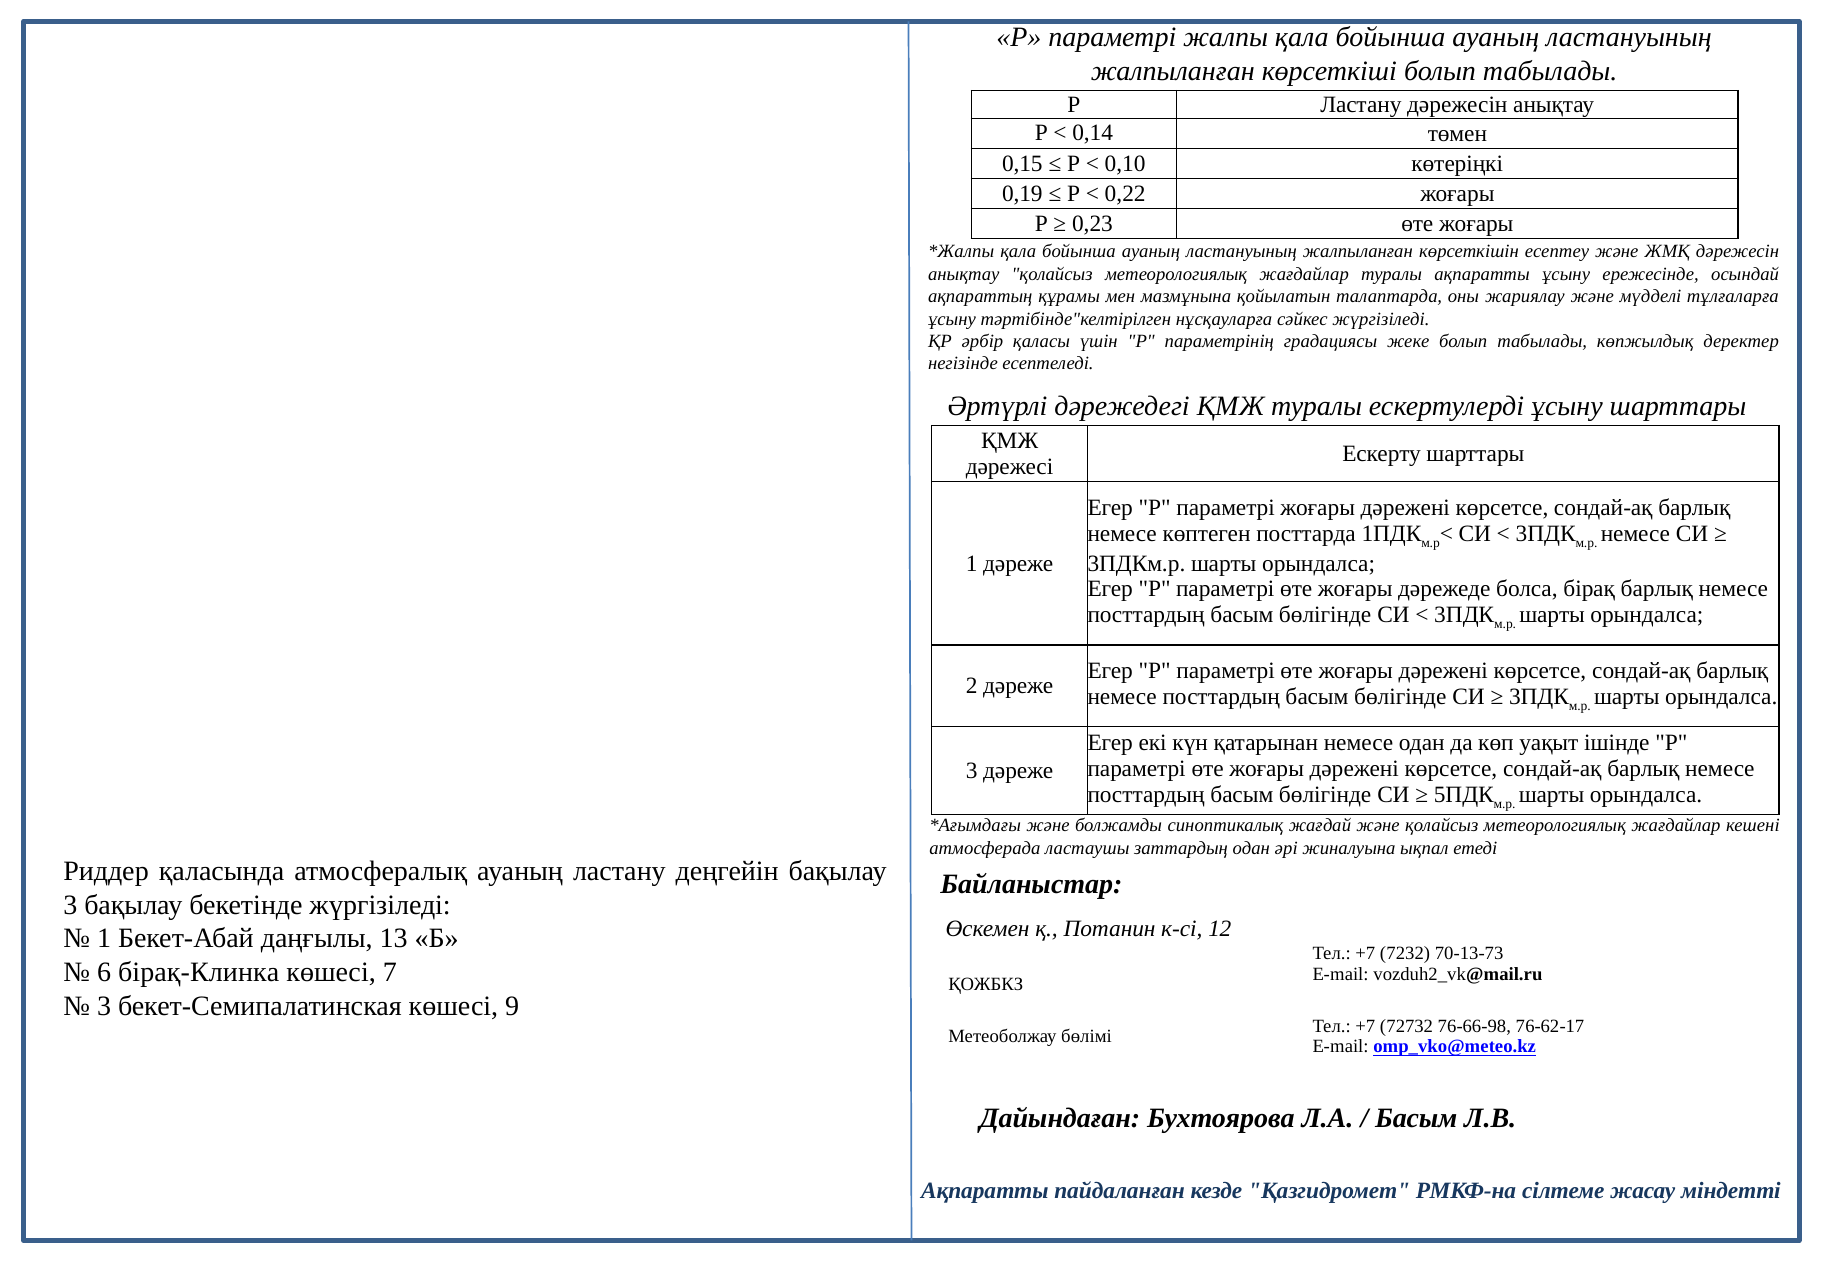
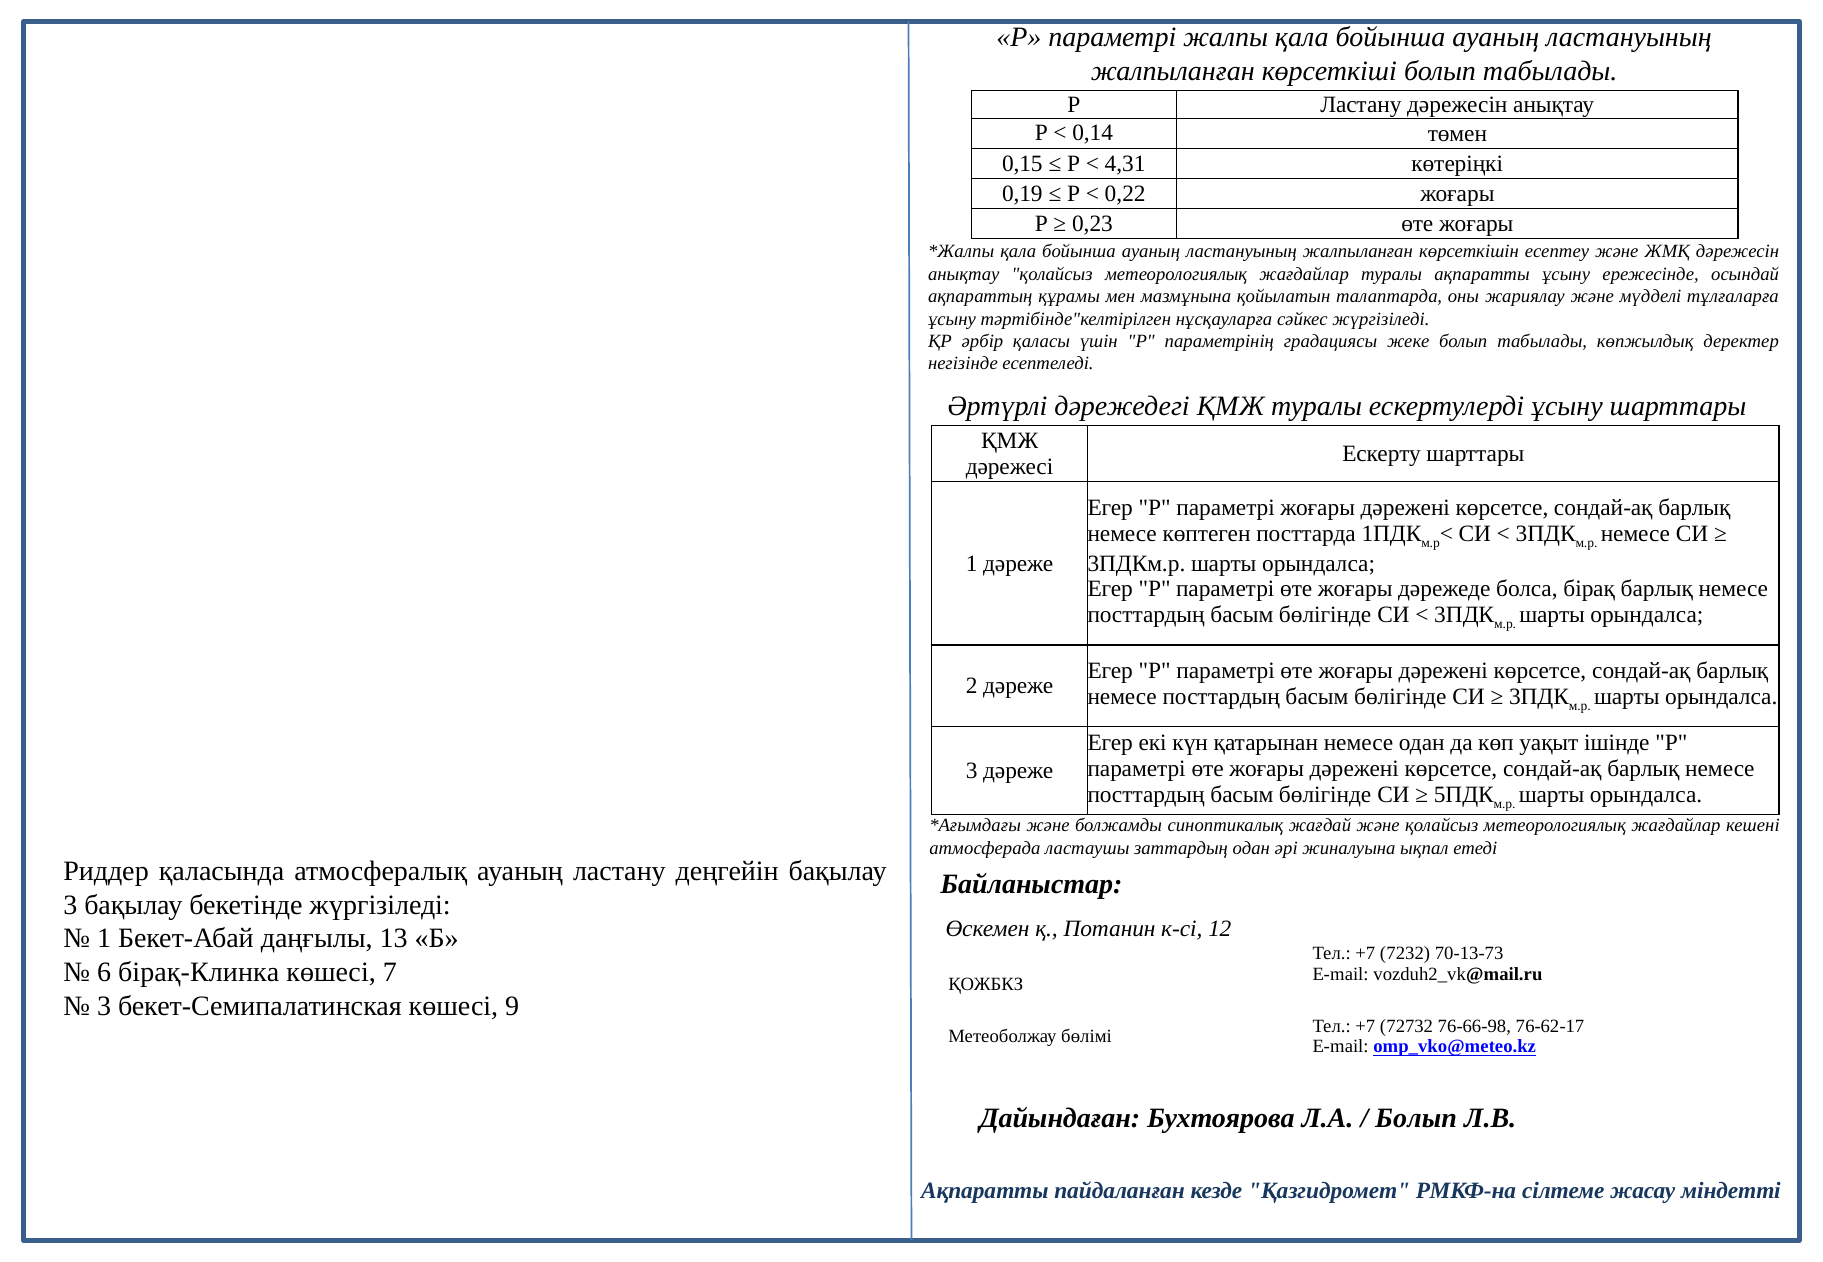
0,10: 0,10 -> 4,31
Басым at (1416, 1119): Басым -> Болып
